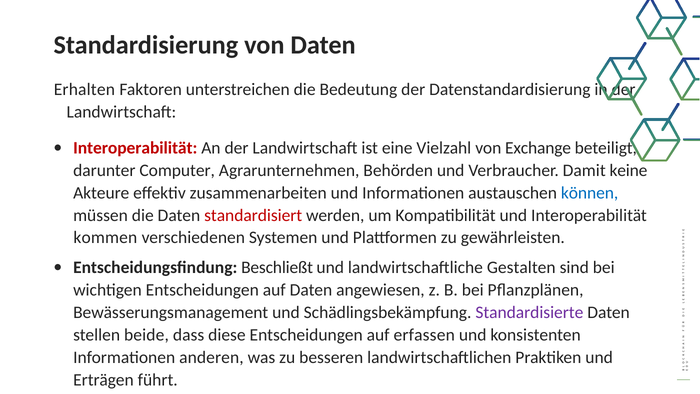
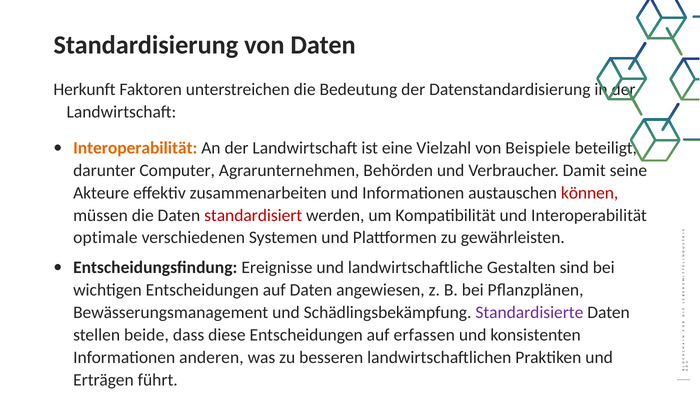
Erhalten: Erhalten -> Herkunft
Interoperabilität at (135, 148) colour: red -> orange
Exchange: Exchange -> Beispiele
keine: keine -> seine
können colour: blue -> red
kommen: kommen -> optimale
Beschließt: Beschließt -> Ereignisse
